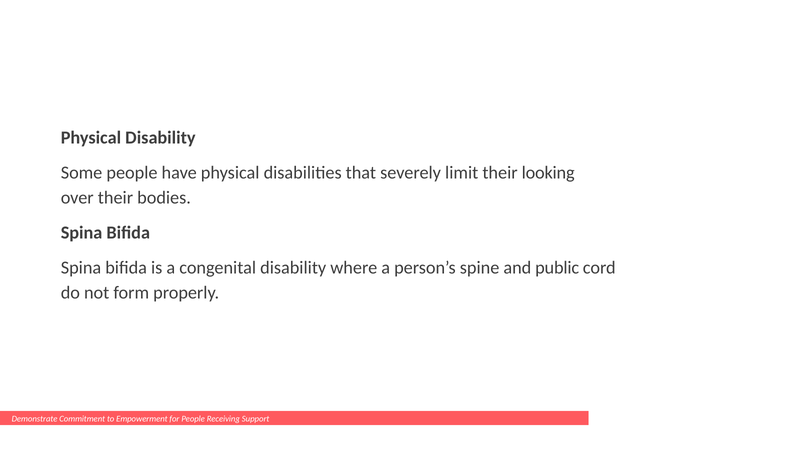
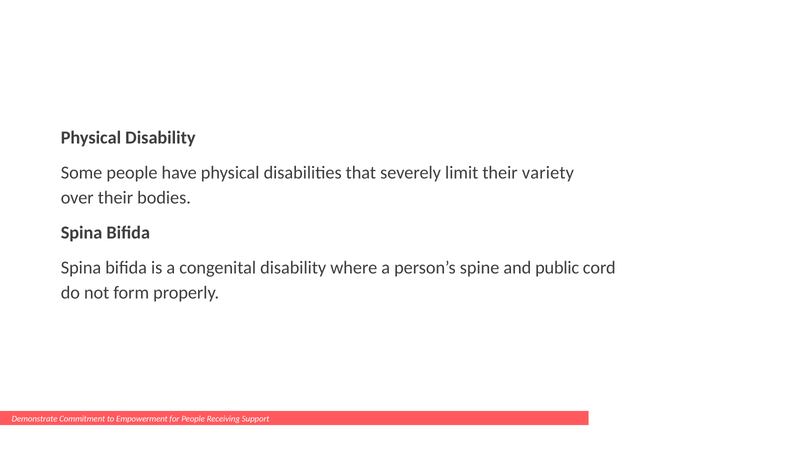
looking: looking -> variety
